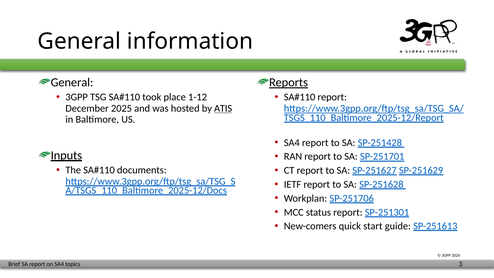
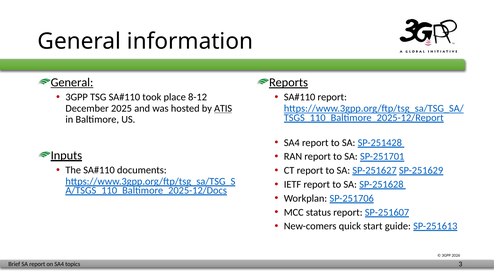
General at (72, 82) underline: none -> present
1-12: 1-12 -> 8-12
SP-251301: SP-251301 -> SP-251607
